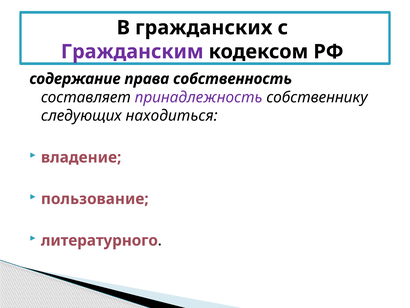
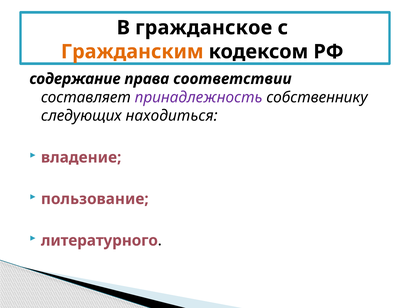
гражданских: гражданских -> гражданское
Гражданским colour: purple -> orange
собственность: собственность -> соответствии
